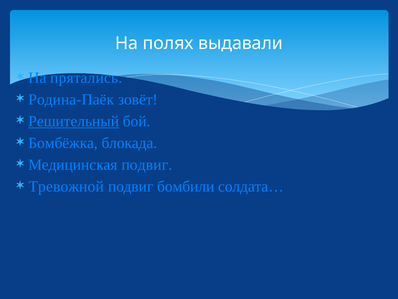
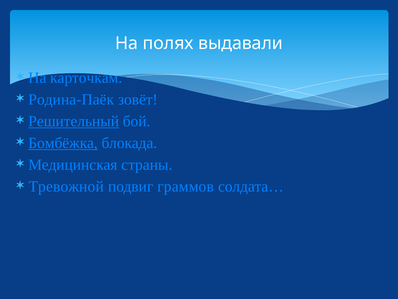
прятались: прятались -> карточкам
Бомбёжка underline: none -> present
Медицинская подвиг: подвиг -> страны
бомбили: бомбили -> граммов
